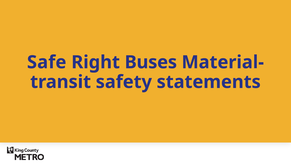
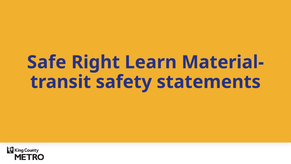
Buses: Buses -> Learn
